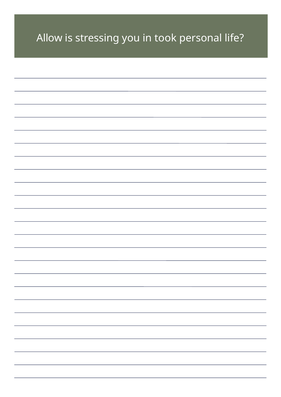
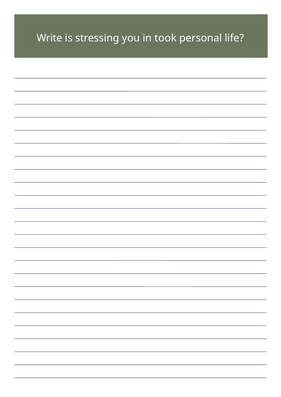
Allow: Allow -> Write
